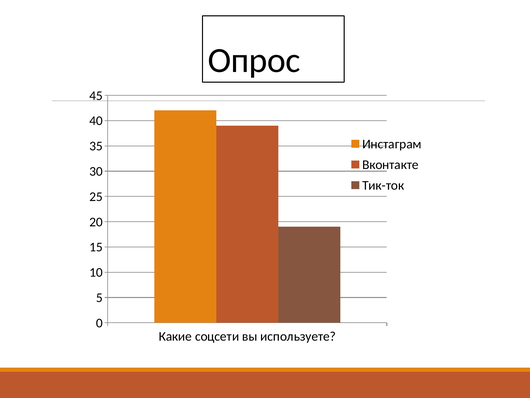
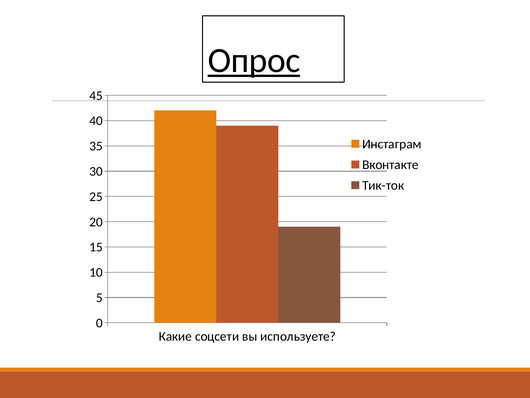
Опрос underline: none -> present
